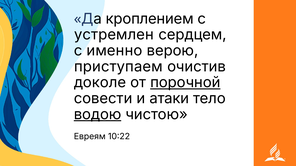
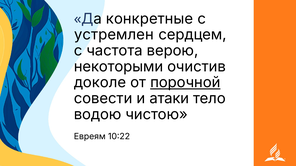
кроплением: кроплением -> конкретные
именно: именно -> частота
приступаем: приступаем -> некоторыми
водою underline: present -> none
